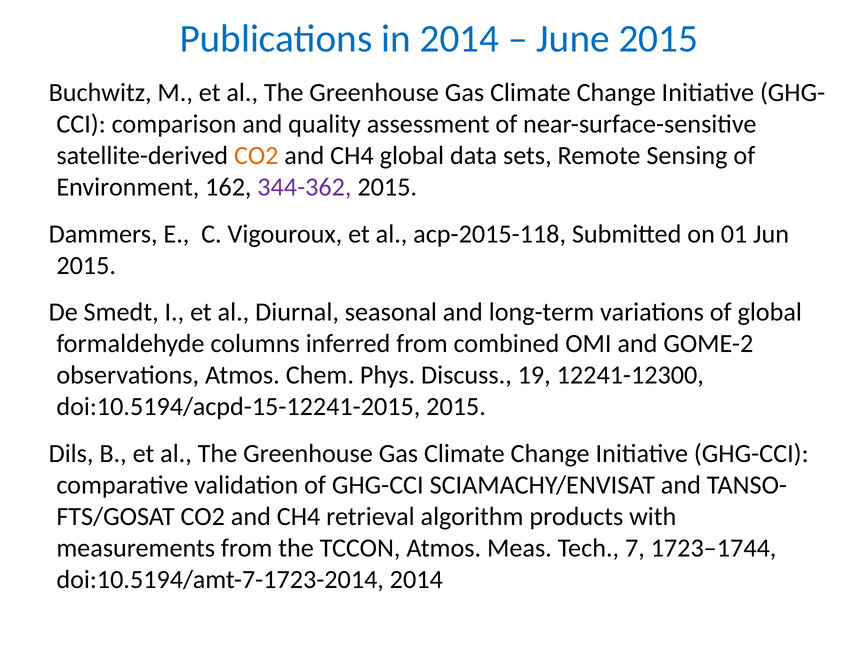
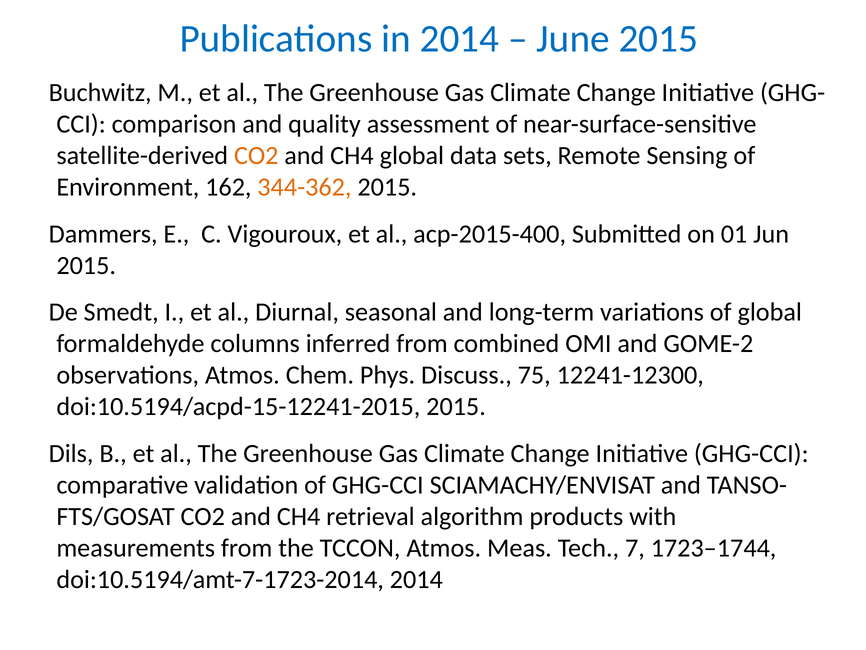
344-362 colour: purple -> orange
acp-2015-118: acp-2015-118 -> acp-2015-400
19: 19 -> 75
